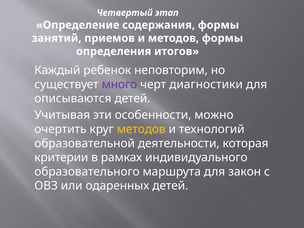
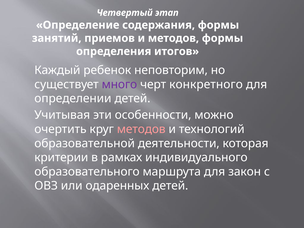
диагностики: диагностики -> конкретного
описываются: описываются -> определении
методов at (141, 129) colour: yellow -> pink
